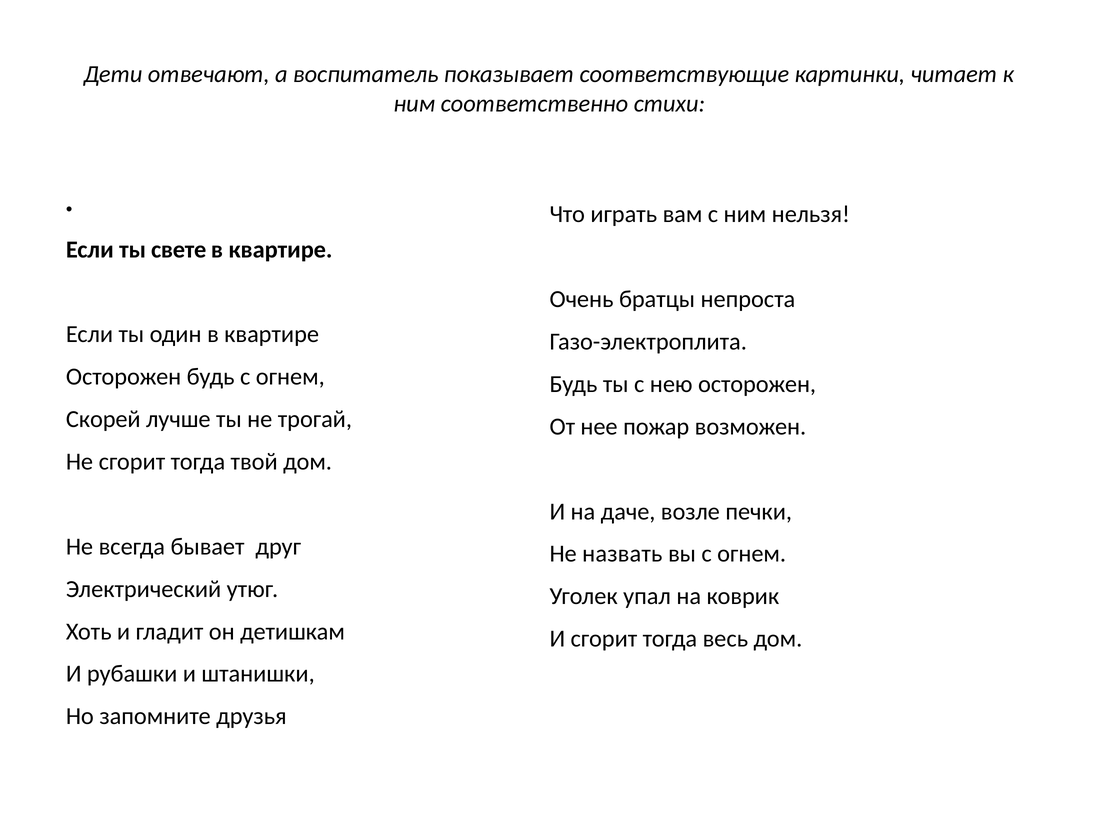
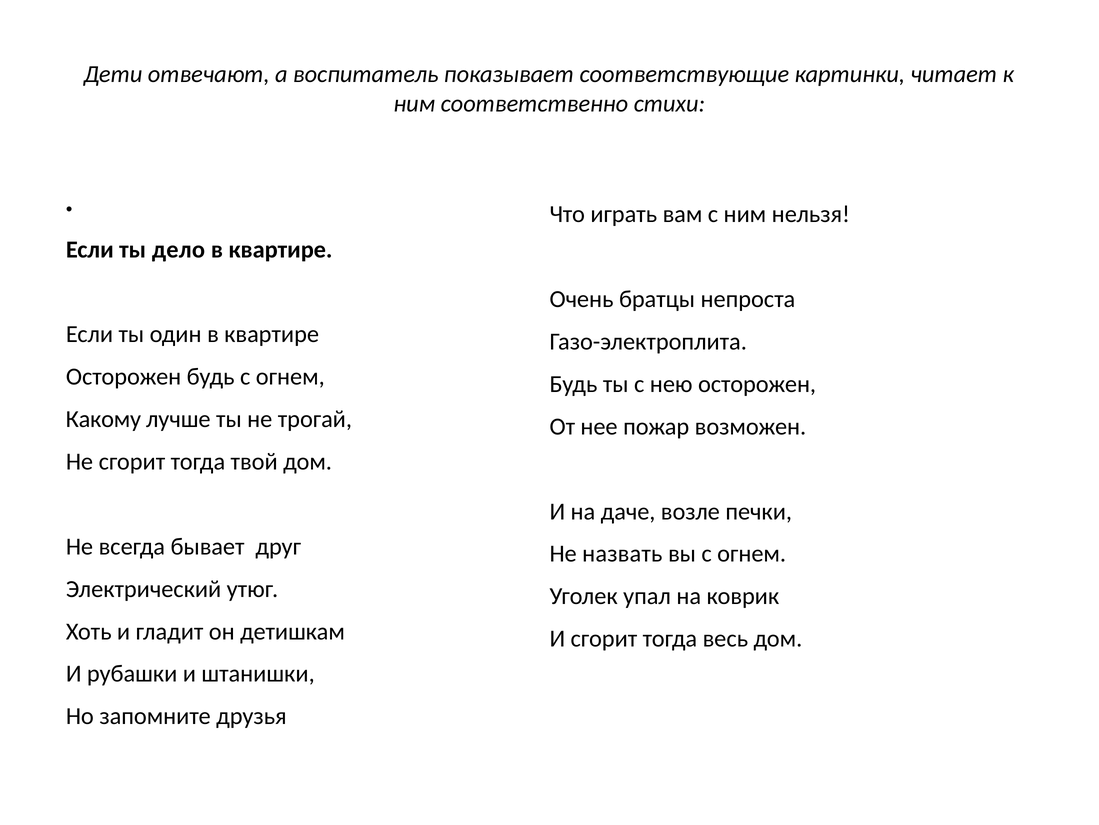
свете: свете -> дело
Скорей: Скорей -> Какому
